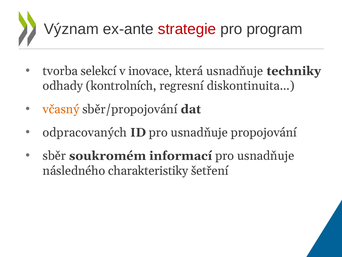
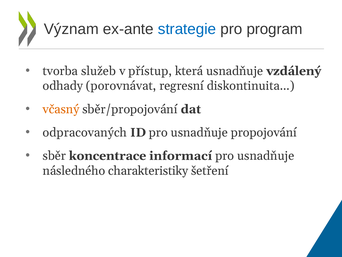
strategie colour: red -> blue
selekcí: selekcí -> služeb
inovace: inovace -> přístup
techniky: techniky -> vzdálený
kontrolních: kontrolních -> porovnávat
soukromém: soukromém -> koncentrace
